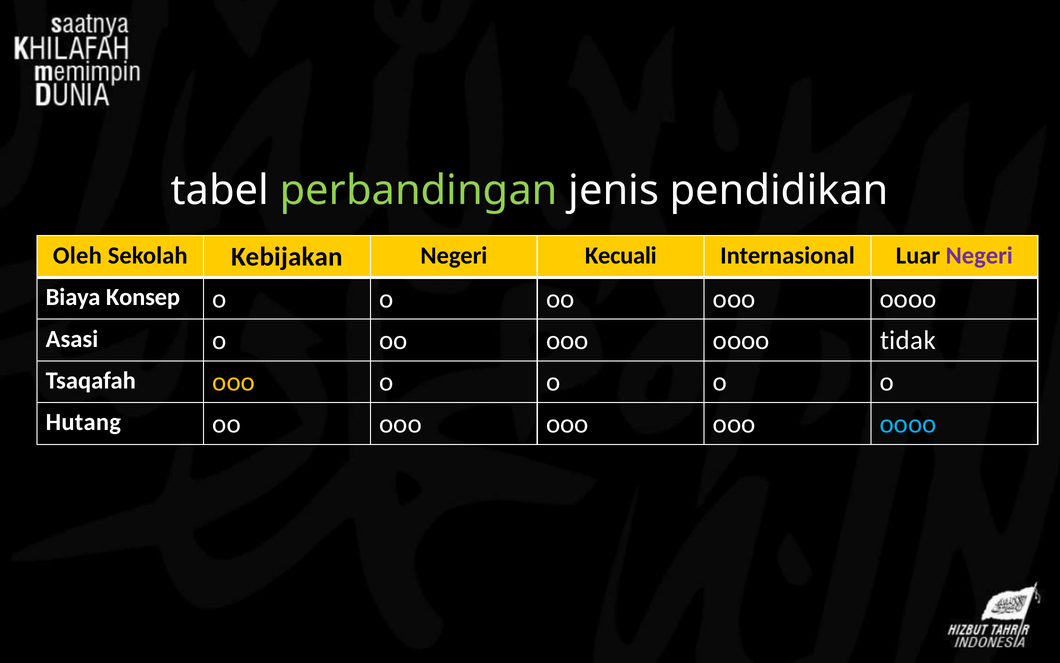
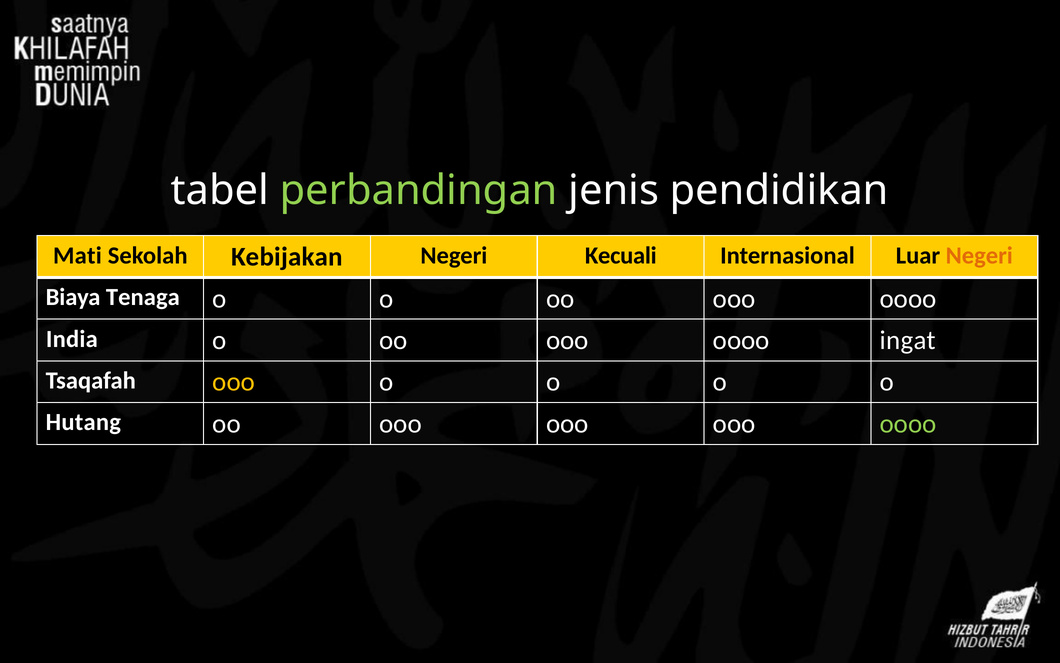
Oleh: Oleh -> Mati
Negeri at (979, 255) colour: purple -> orange
Konsep: Konsep -> Tenaga
Asasi: Asasi -> India
tidak: tidak -> ingat
oooo at (908, 423) colour: light blue -> light green
